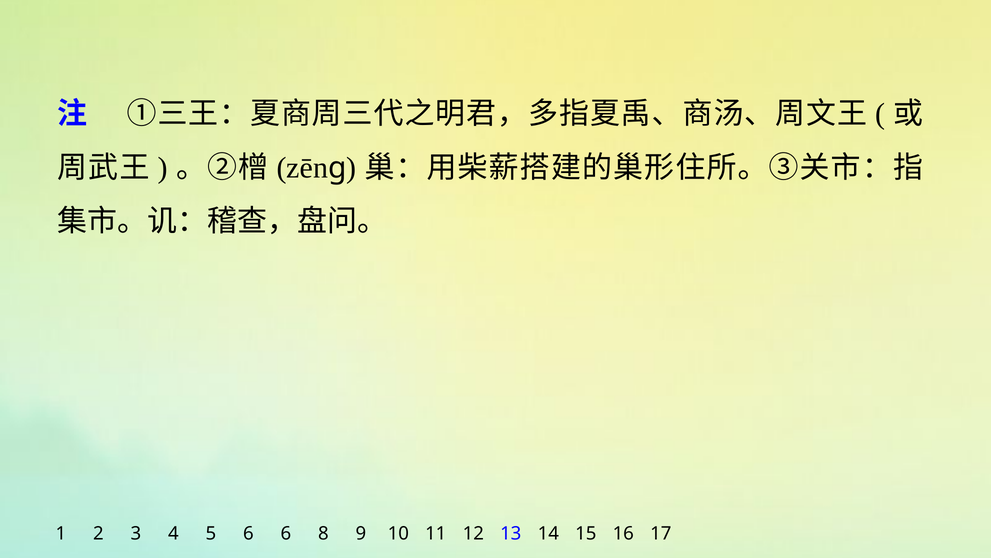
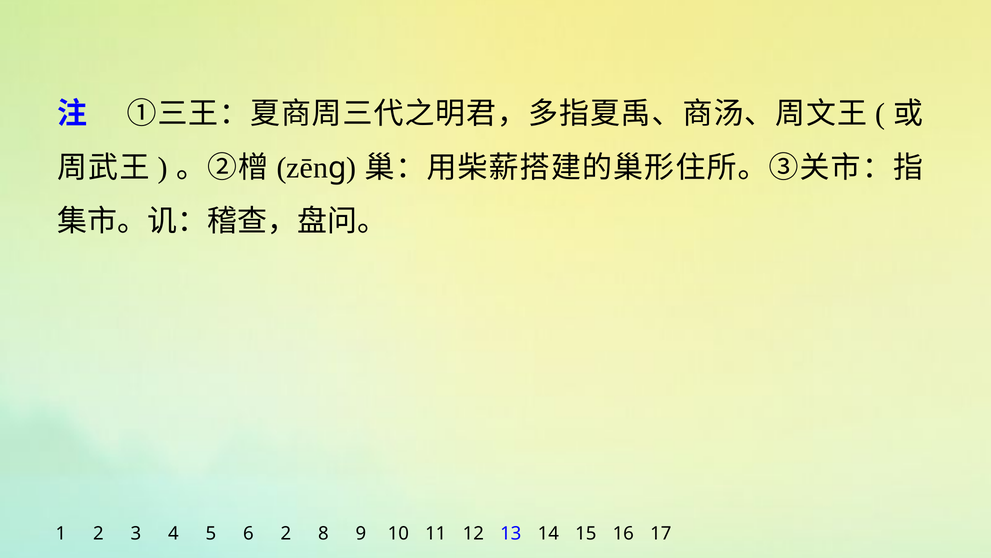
6 6: 6 -> 2
